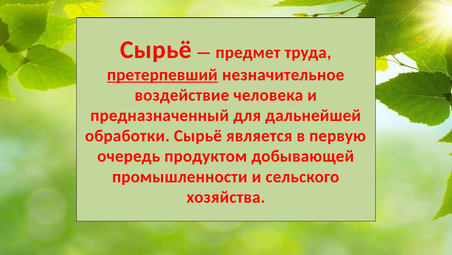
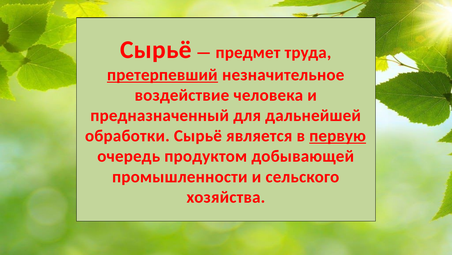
первую underline: none -> present
